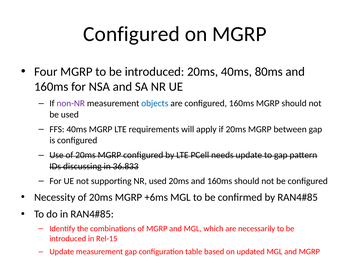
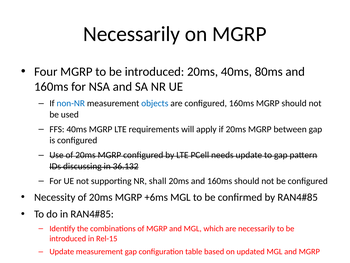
Configured at (132, 34): Configured -> Necessarily
non-NR colour: purple -> blue
36.833: 36.833 -> 36.132
NR used: used -> shall
